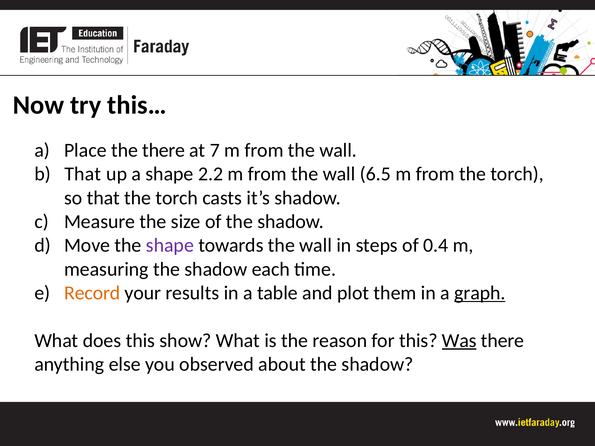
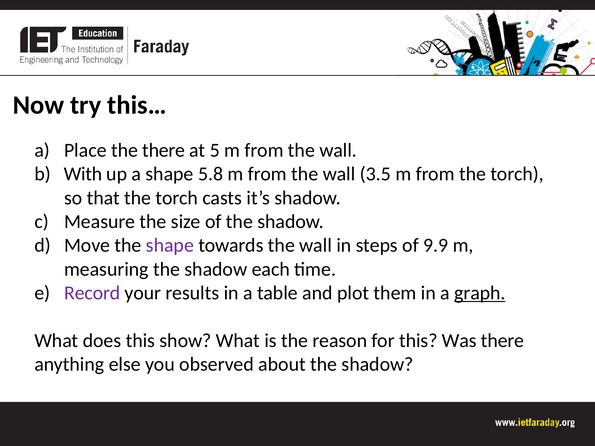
7: 7 -> 5
That at (83, 174): That -> With
2.2: 2.2 -> 5.8
6.5: 6.5 -> 3.5
0.4: 0.4 -> 9.9
Record colour: orange -> purple
Was underline: present -> none
